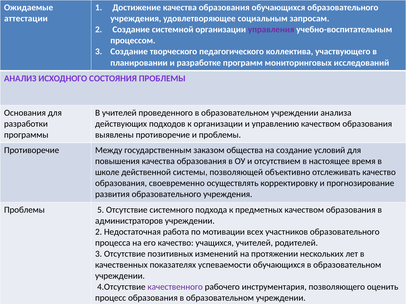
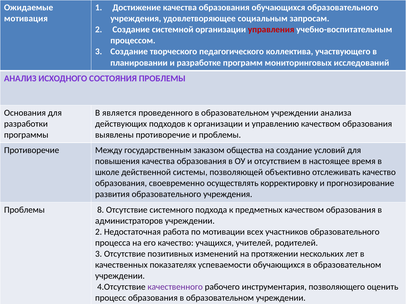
аттестации: аттестации -> мотивация
управления colour: purple -> red
В учителей: учителей -> является
5: 5 -> 8
